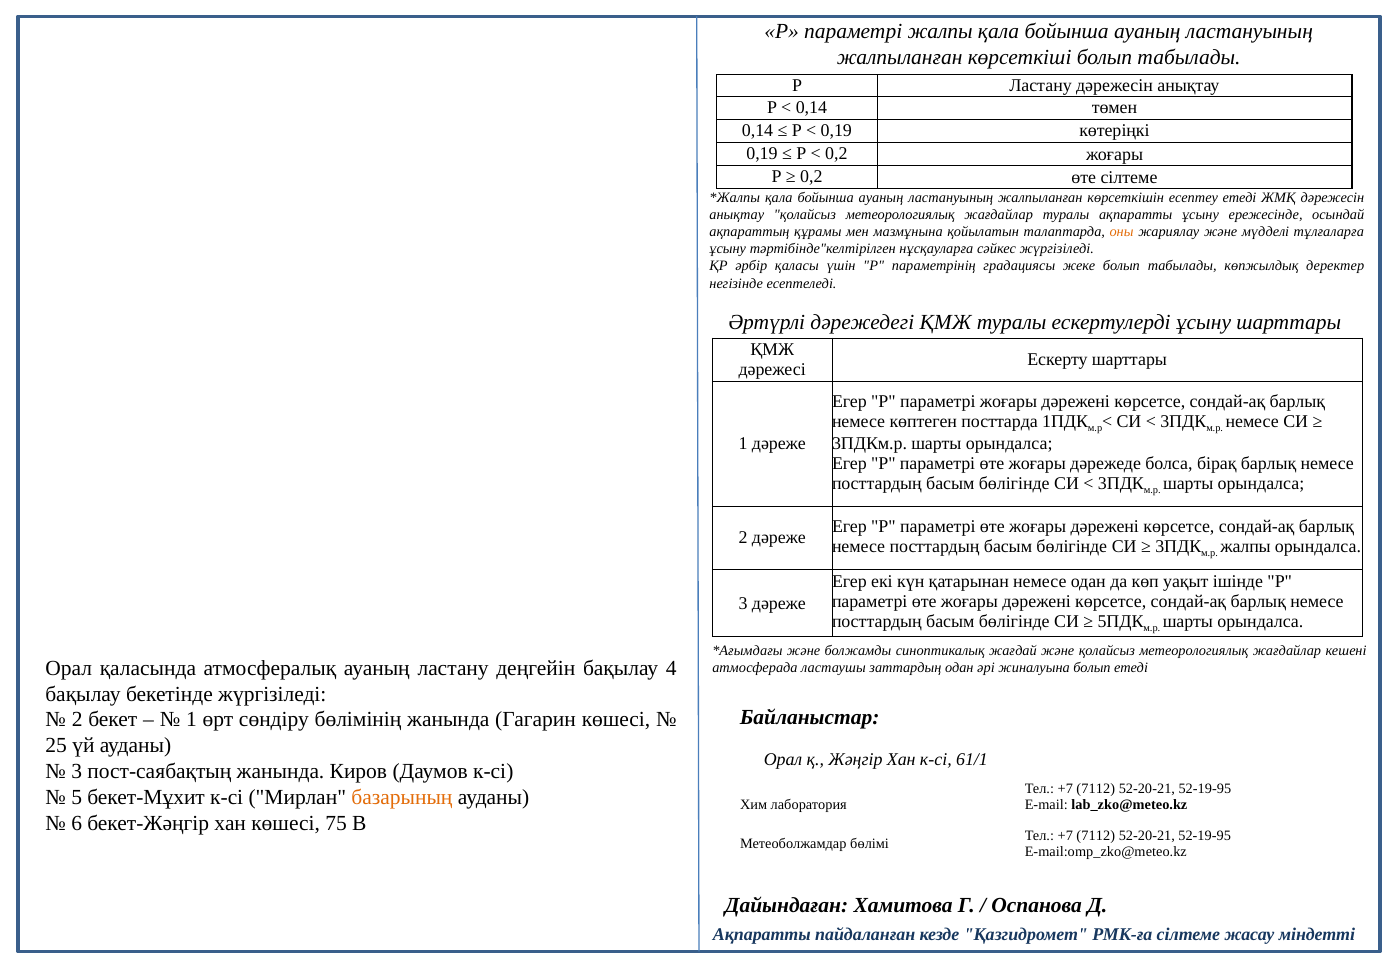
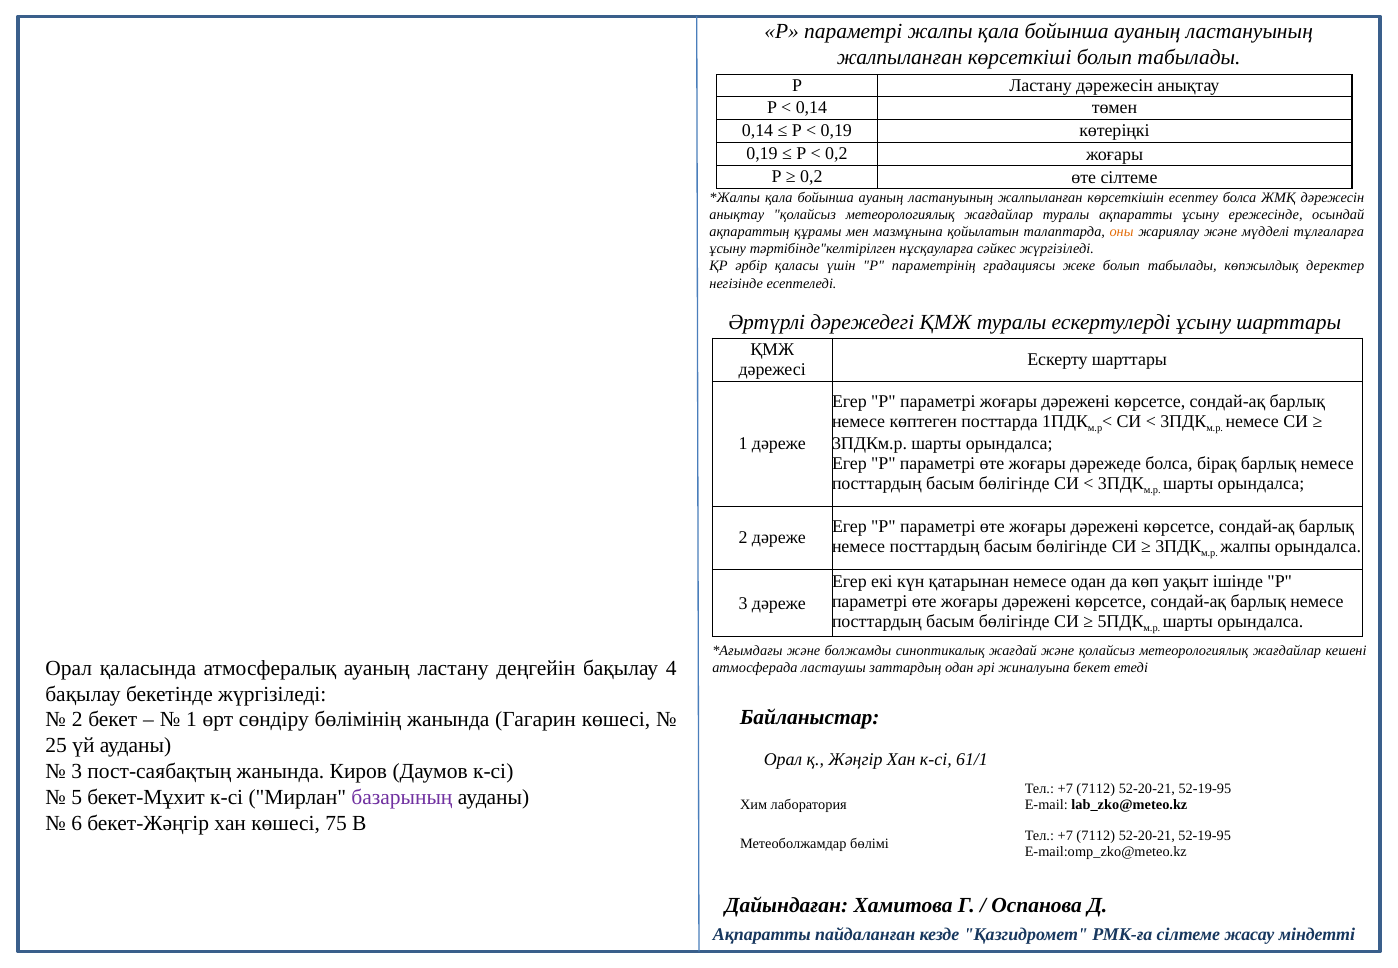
есептеу етеді: етеді -> болса
жиналуына болып: болып -> бекет
базарының colour: orange -> purple
